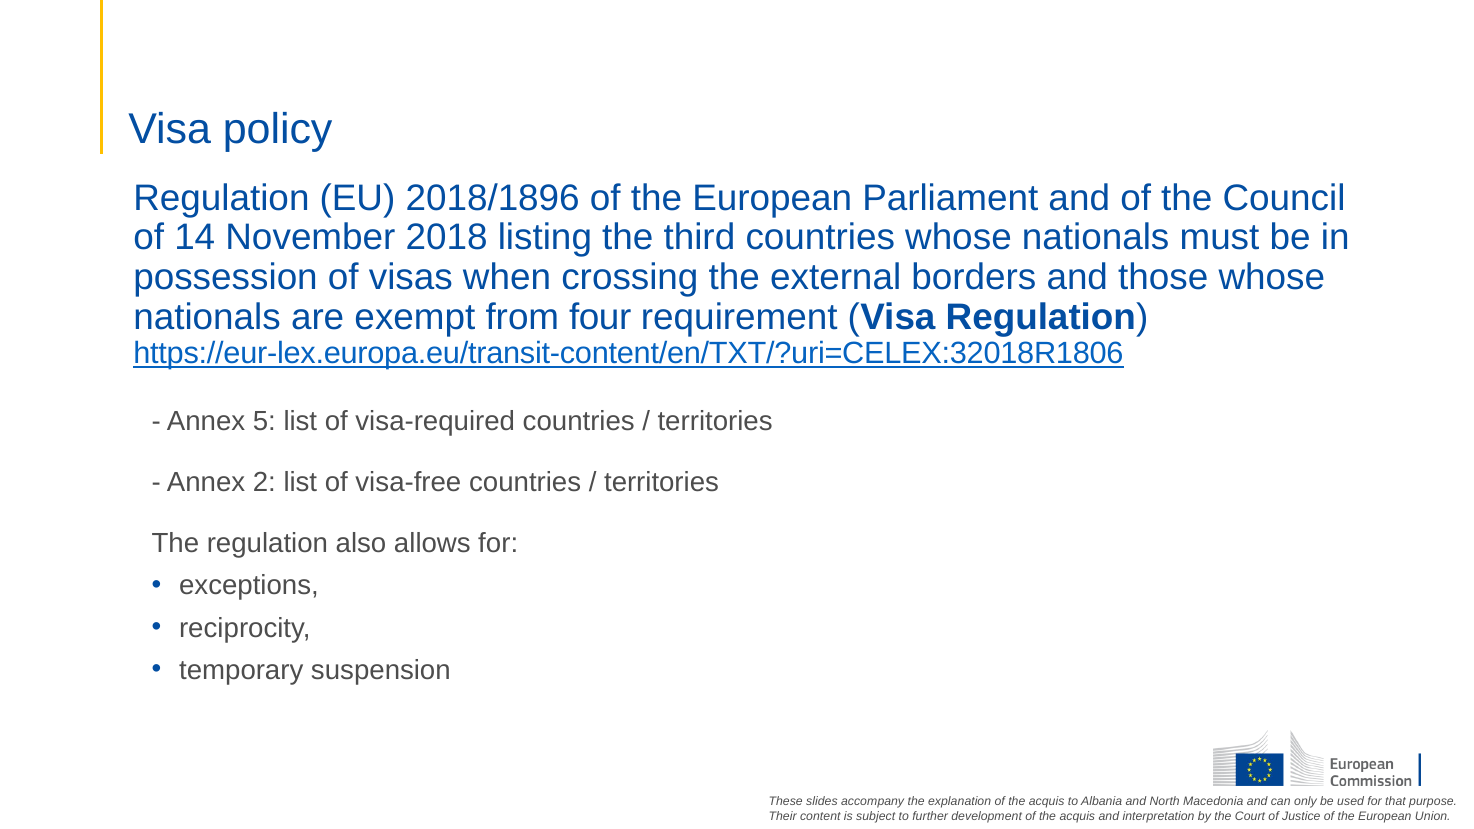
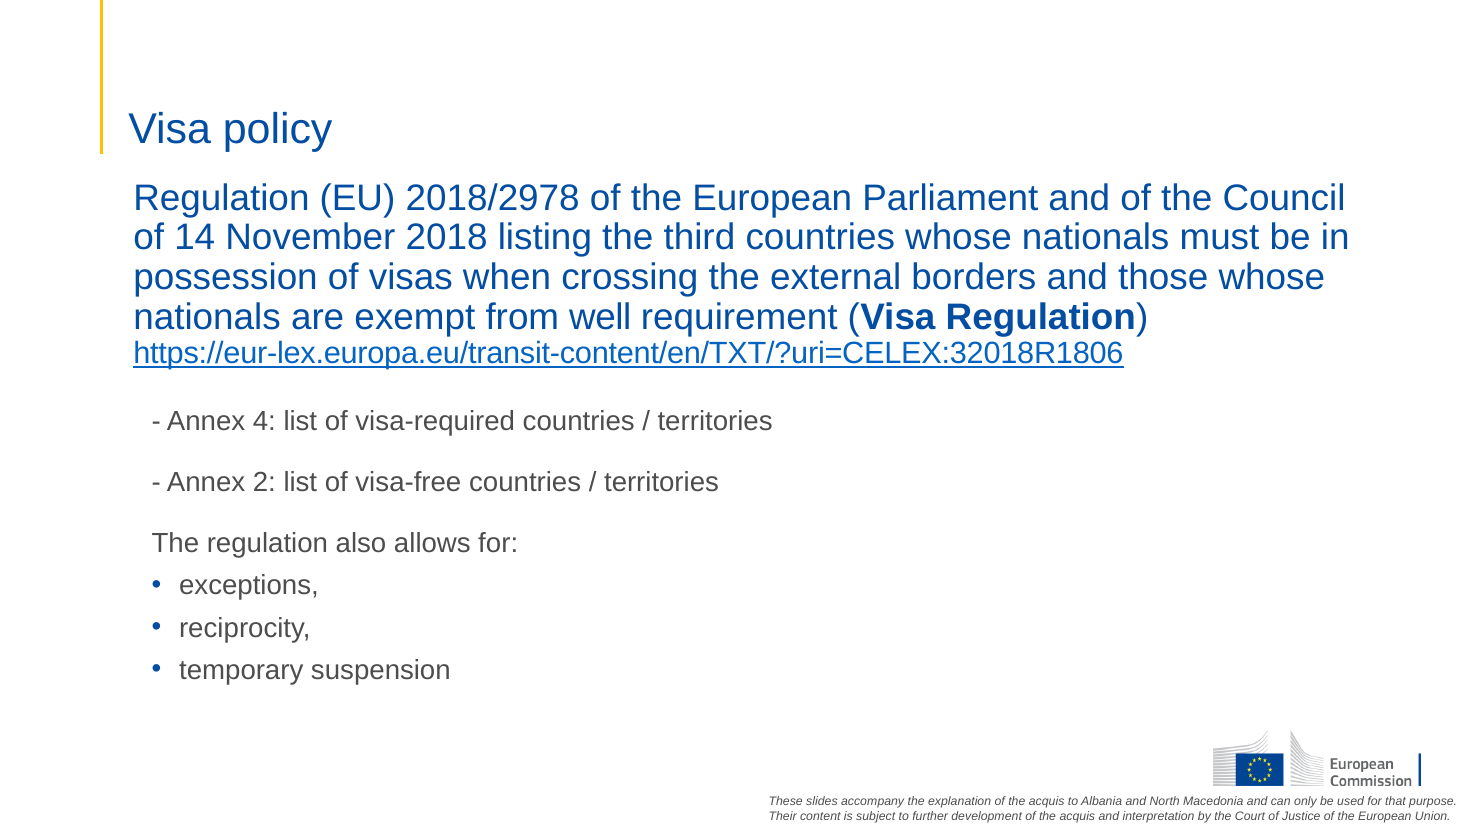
2018/1896: 2018/1896 -> 2018/2978
four: four -> well
5: 5 -> 4
